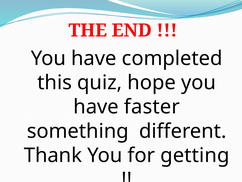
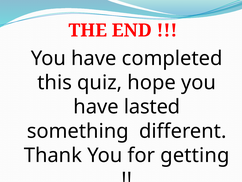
faster: faster -> lasted
